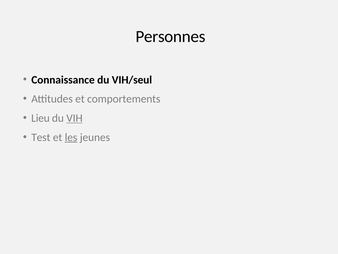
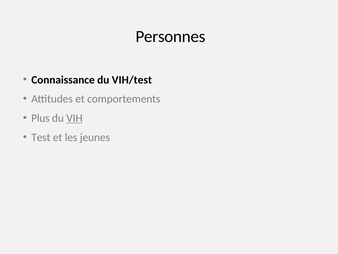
VIH/seul: VIH/seul -> VIH/test
Lieu: Lieu -> Plus
les underline: present -> none
